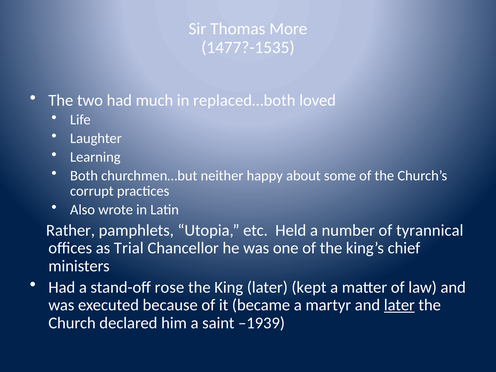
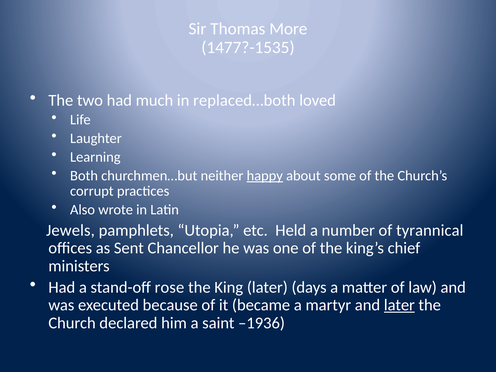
happy underline: none -> present
Rather: Rather -> Jewels
Trial: Trial -> Sent
kept: kept -> days
–1939: –1939 -> –1936
